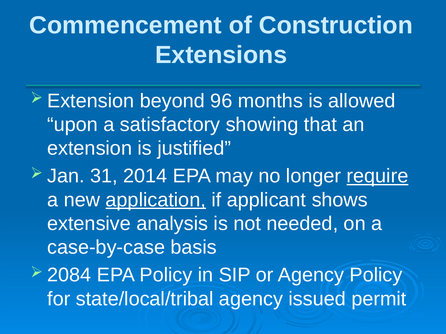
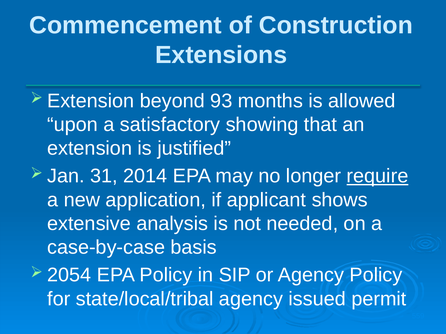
96: 96 -> 93
application underline: present -> none
2084: 2084 -> 2054
